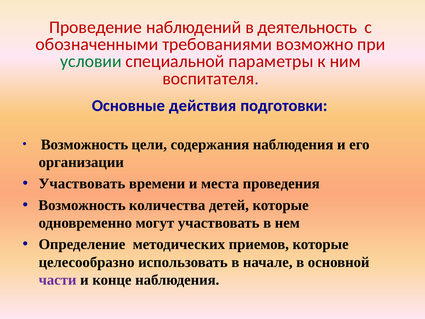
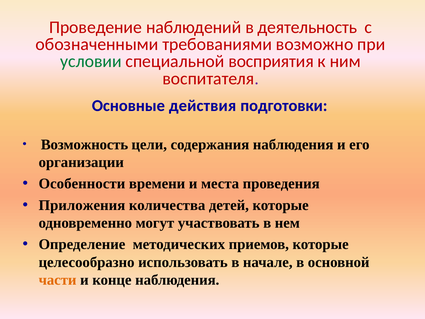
параметры: параметры -> восприятия
Участвовать at (82, 184): Участвовать -> Особенности
Возможность at (82, 205): Возможность -> Приложения
части colour: purple -> orange
